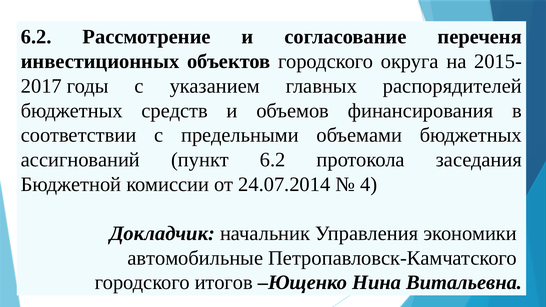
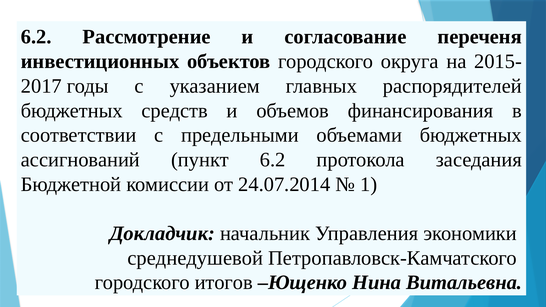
4: 4 -> 1
автомобильные: автомобильные -> среднедушевой
